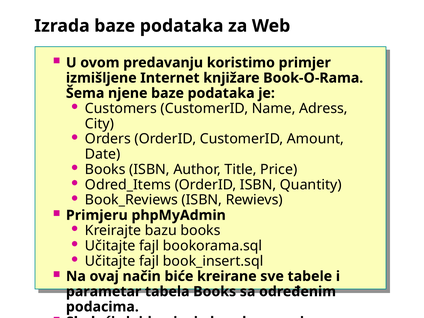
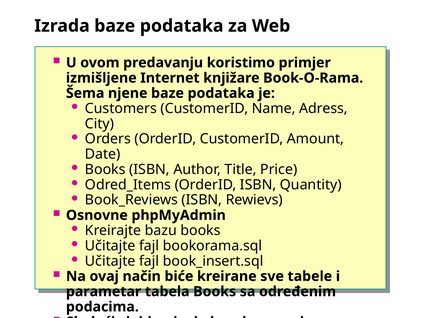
Primjeru: Primjeru -> Osnovne
